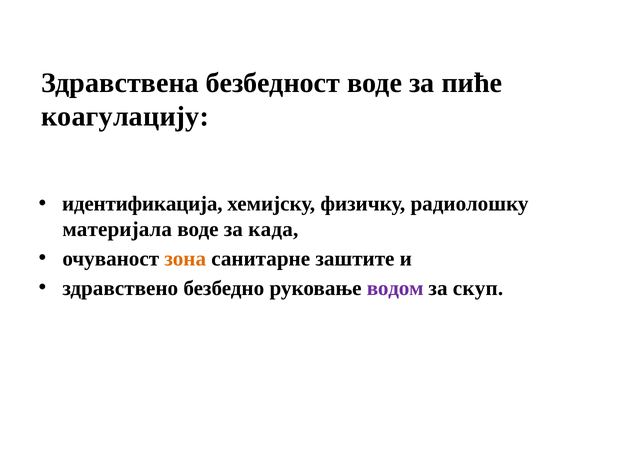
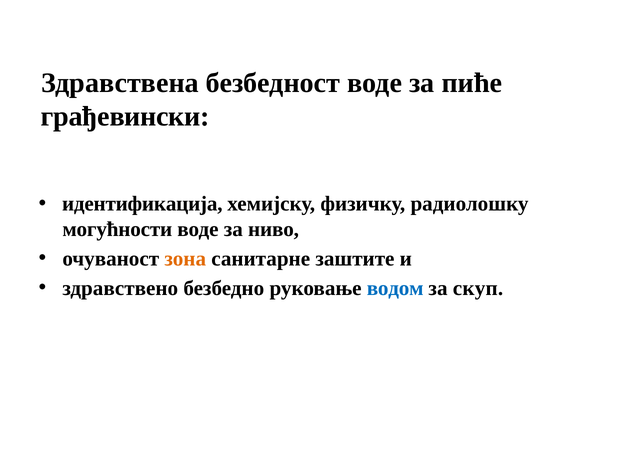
коагулацију: коагулацију -> грађевински
материјала: материјала -> могућности
када: када -> ниво
водом colour: purple -> blue
